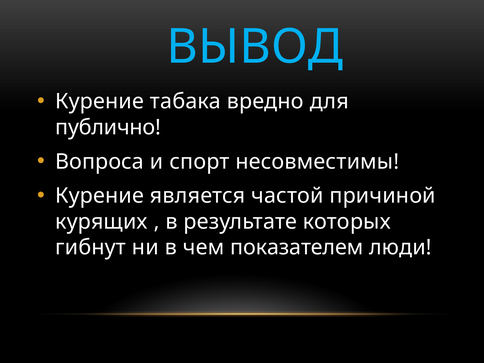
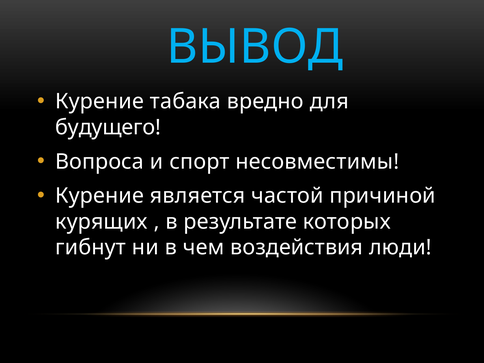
публично: публично -> будущего
показателем: показателем -> воздействия
